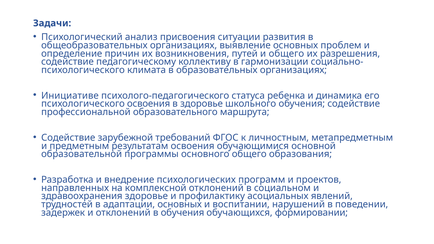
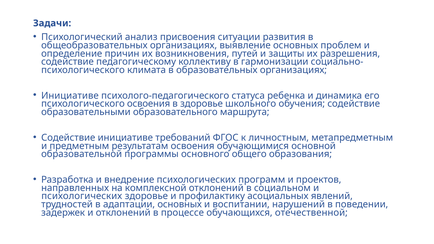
и общего: общего -> защиты
профессиональной: профессиональной -> образовательными
Содействие зарубежной: зарубежной -> инициативе
здравоохранения at (82, 196): здравоохранения -> психологических
в обучения: обучения -> процессе
формировании: формировании -> отечественной
